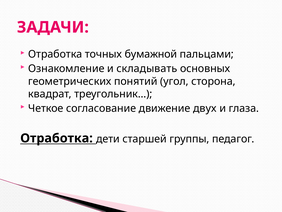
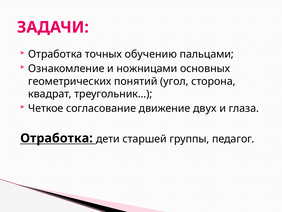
бумажной: бумажной -> обучению
складывать: складывать -> ножницами
